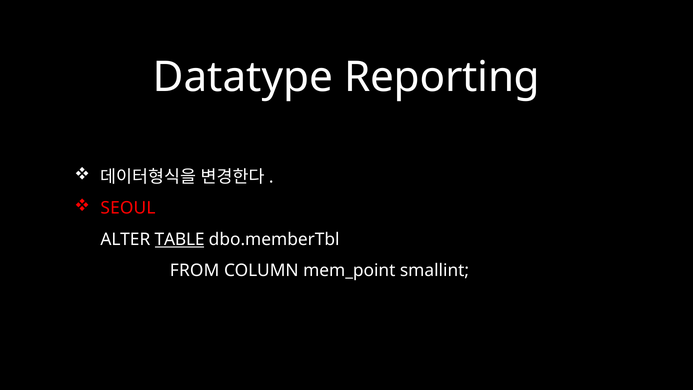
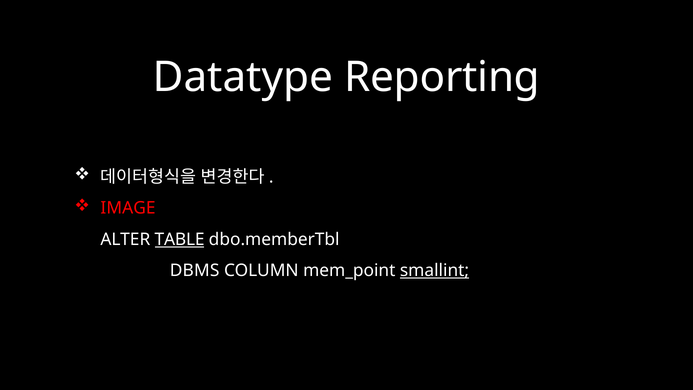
SEOUL: SEOUL -> IMAGE
FROM: FROM -> DBMS
smallint underline: none -> present
